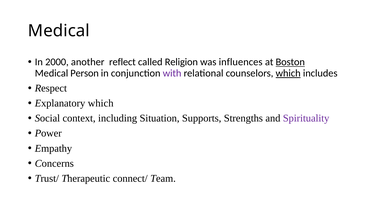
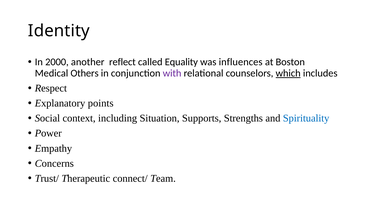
Medical at (59, 31): Medical -> Identity
Religion: Religion -> Equality
Boston underline: present -> none
Person: Person -> Others
Explanatory which: which -> points
Spirituality colour: purple -> blue
